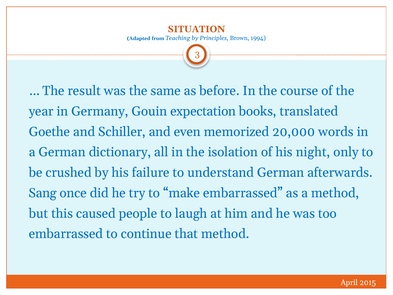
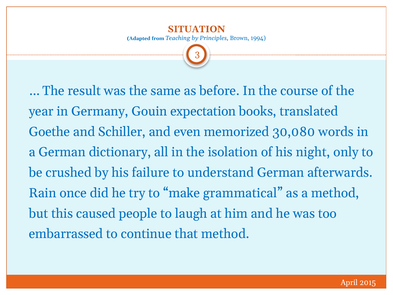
20,000: 20,000 -> 30,080
Sang: Sang -> Rain
make embarrassed: embarrassed -> grammatical
